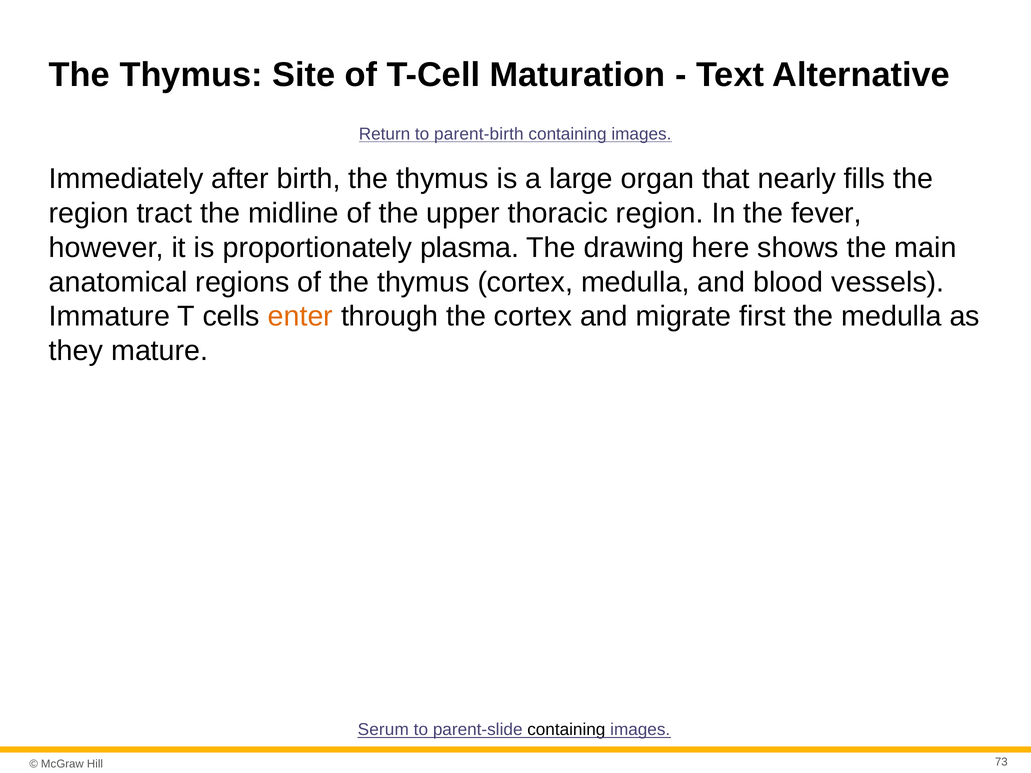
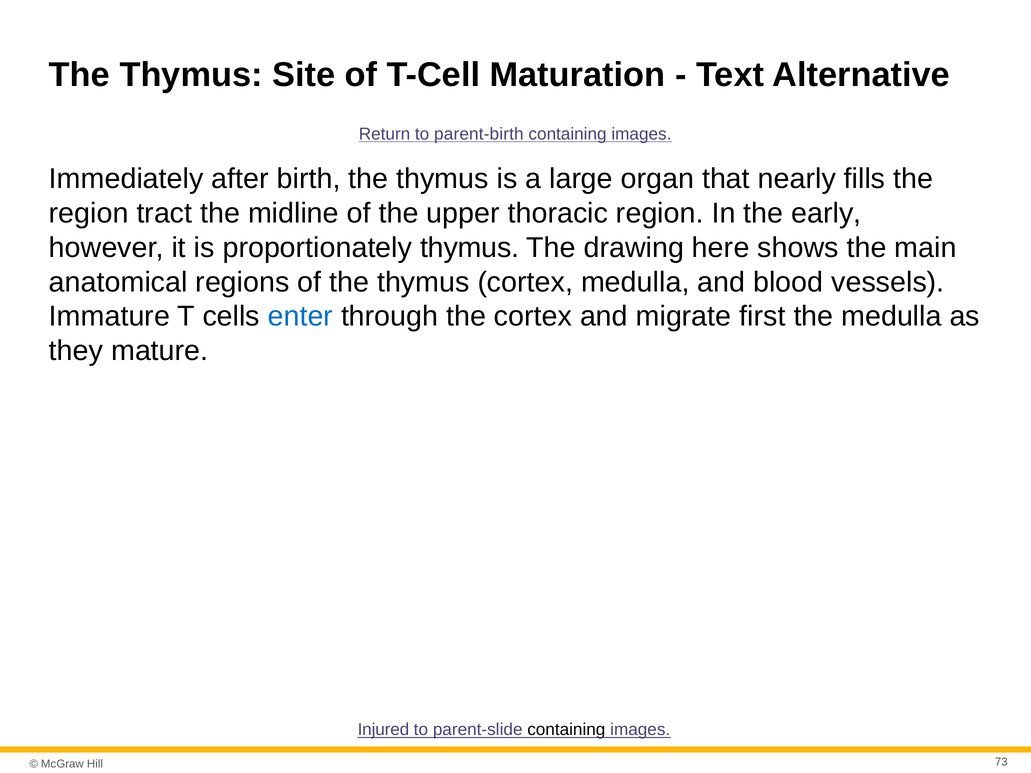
fever: fever -> early
proportionately plasma: plasma -> thymus
enter colour: orange -> blue
Serum: Serum -> Injured
